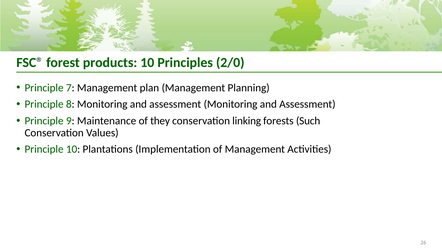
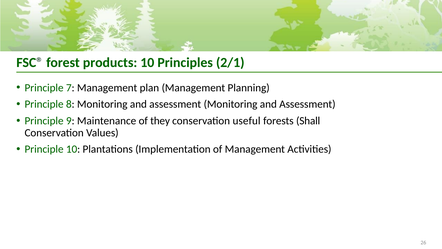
2/0: 2/0 -> 2/1
linking: linking -> useful
Such: Such -> Shall
